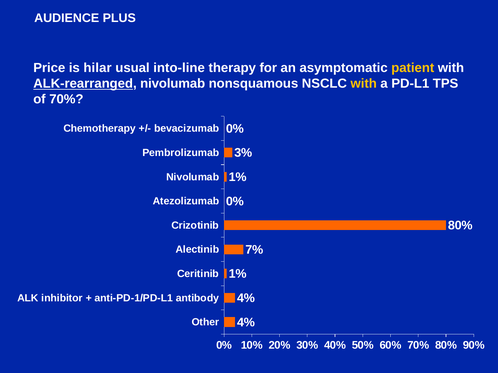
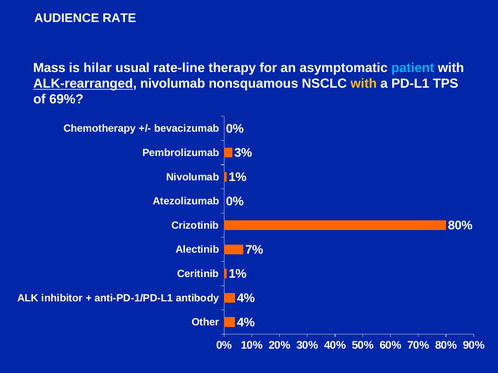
PLUS: PLUS -> RATE
Price: Price -> Mass
into-line: into-line -> rate-line
patient colour: yellow -> light blue
of 70%: 70% -> 69%
